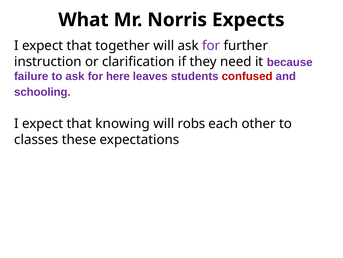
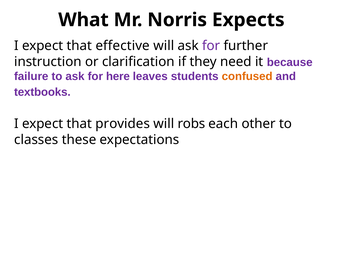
together: together -> effective
confused colour: red -> orange
schooling: schooling -> textbooks
knowing: knowing -> provides
